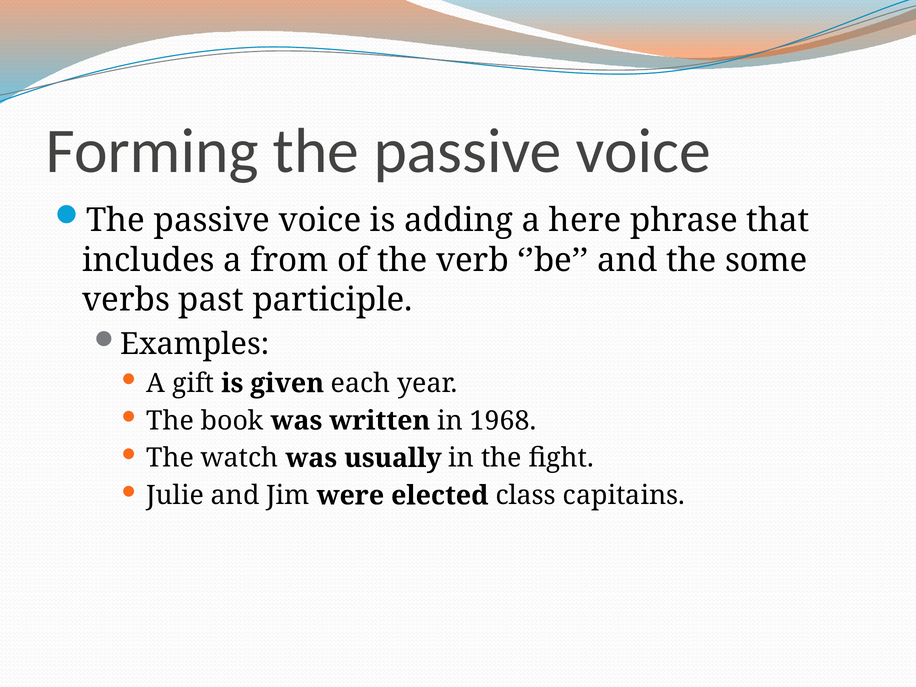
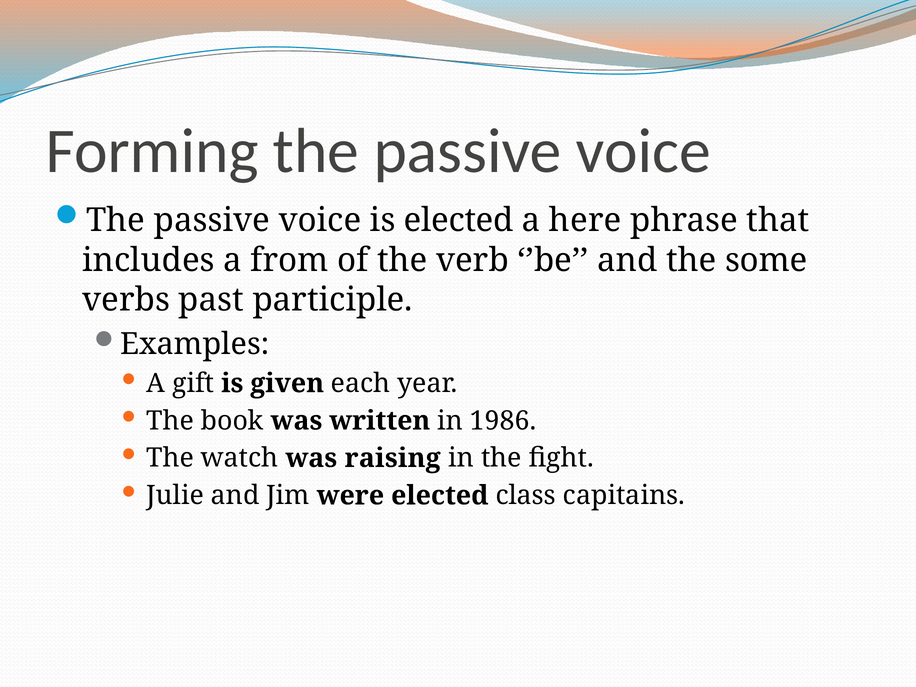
is adding: adding -> elected
1968: 1968 -> 1986
usually: usually -> raising
